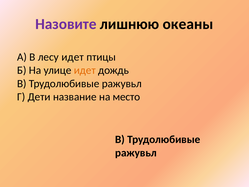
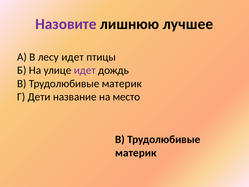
океаны: океаны -> лучшее
идет at (85, 70) colour: orange -> purple
ражувьл at (122, 83): ражувьл -> материк
ражувьл at (136, 153): ражувьл -> материк
